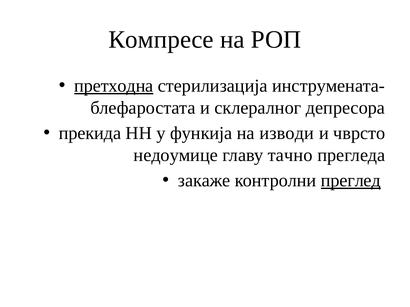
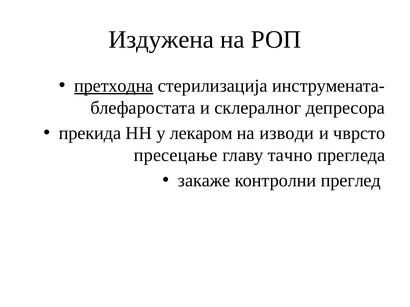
Компресе: Компресе -> Издужена
функија: функија -> лекаром
недоумице: недоумице -> пресецање
преглед underline: present -> none
